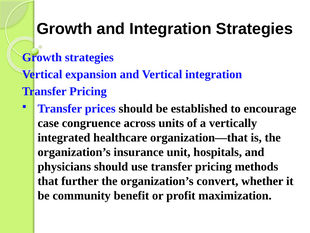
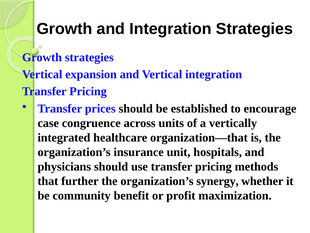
convert: convert -> synergy
